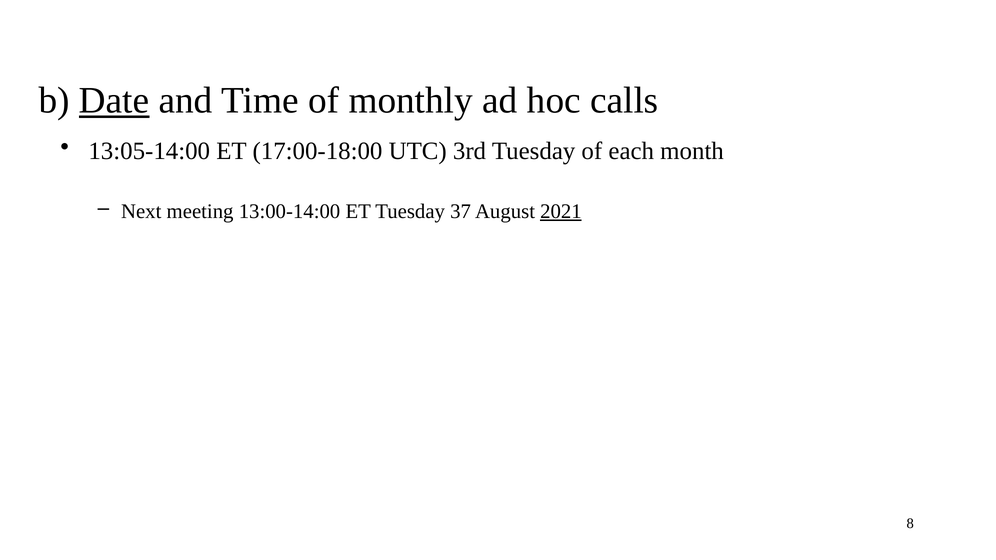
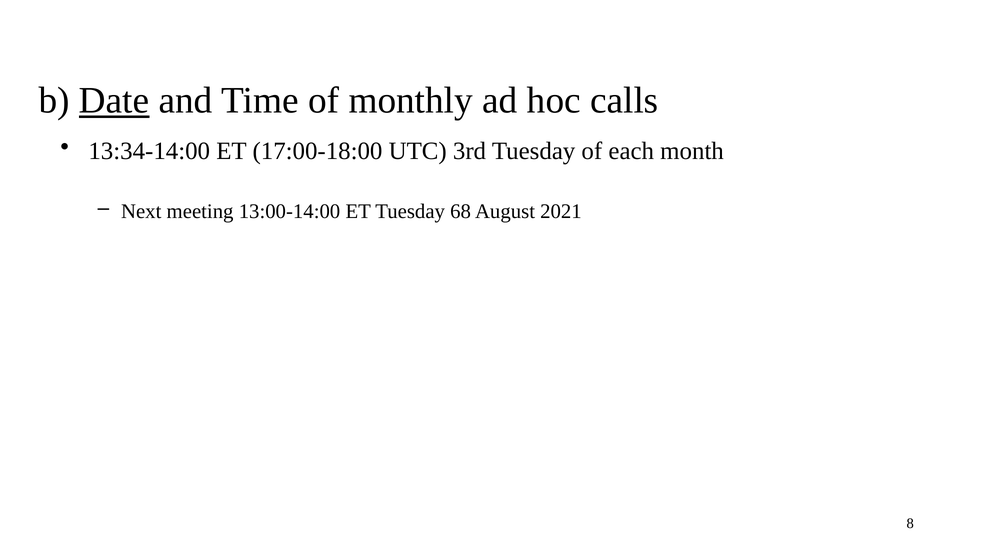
13:05-14:00: 13:05-14:00 -> 13:34-14:00
37: 37 -> 68
2021 underline: present -> none
